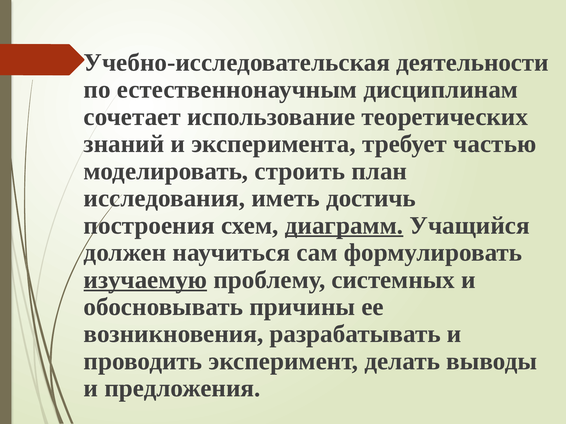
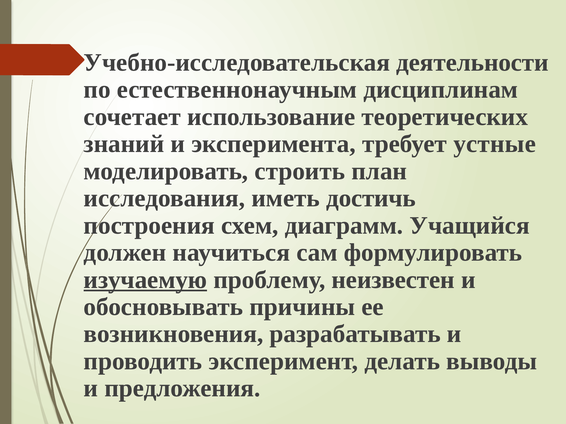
частью: частью -> устные
диаграмм underline: present -> none
системных: системных -> неизвестен
